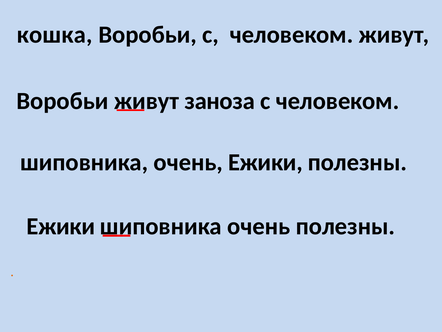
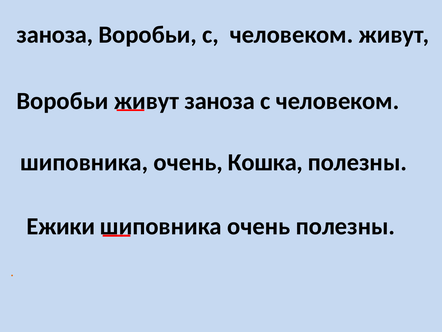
кошка at (55, 35): кошка -> заноза
очень Ежики: Ежики -> Кошка
